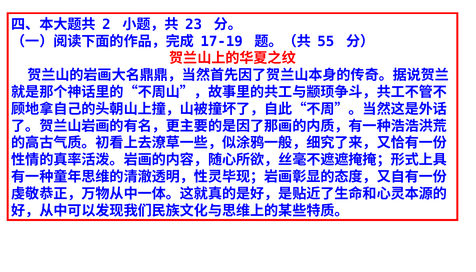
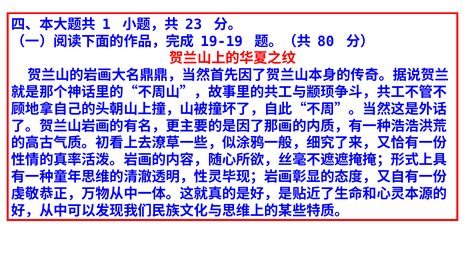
2: 2 -> 1
17-19: 17-19 -> 19-19
55: 55 -> 80
